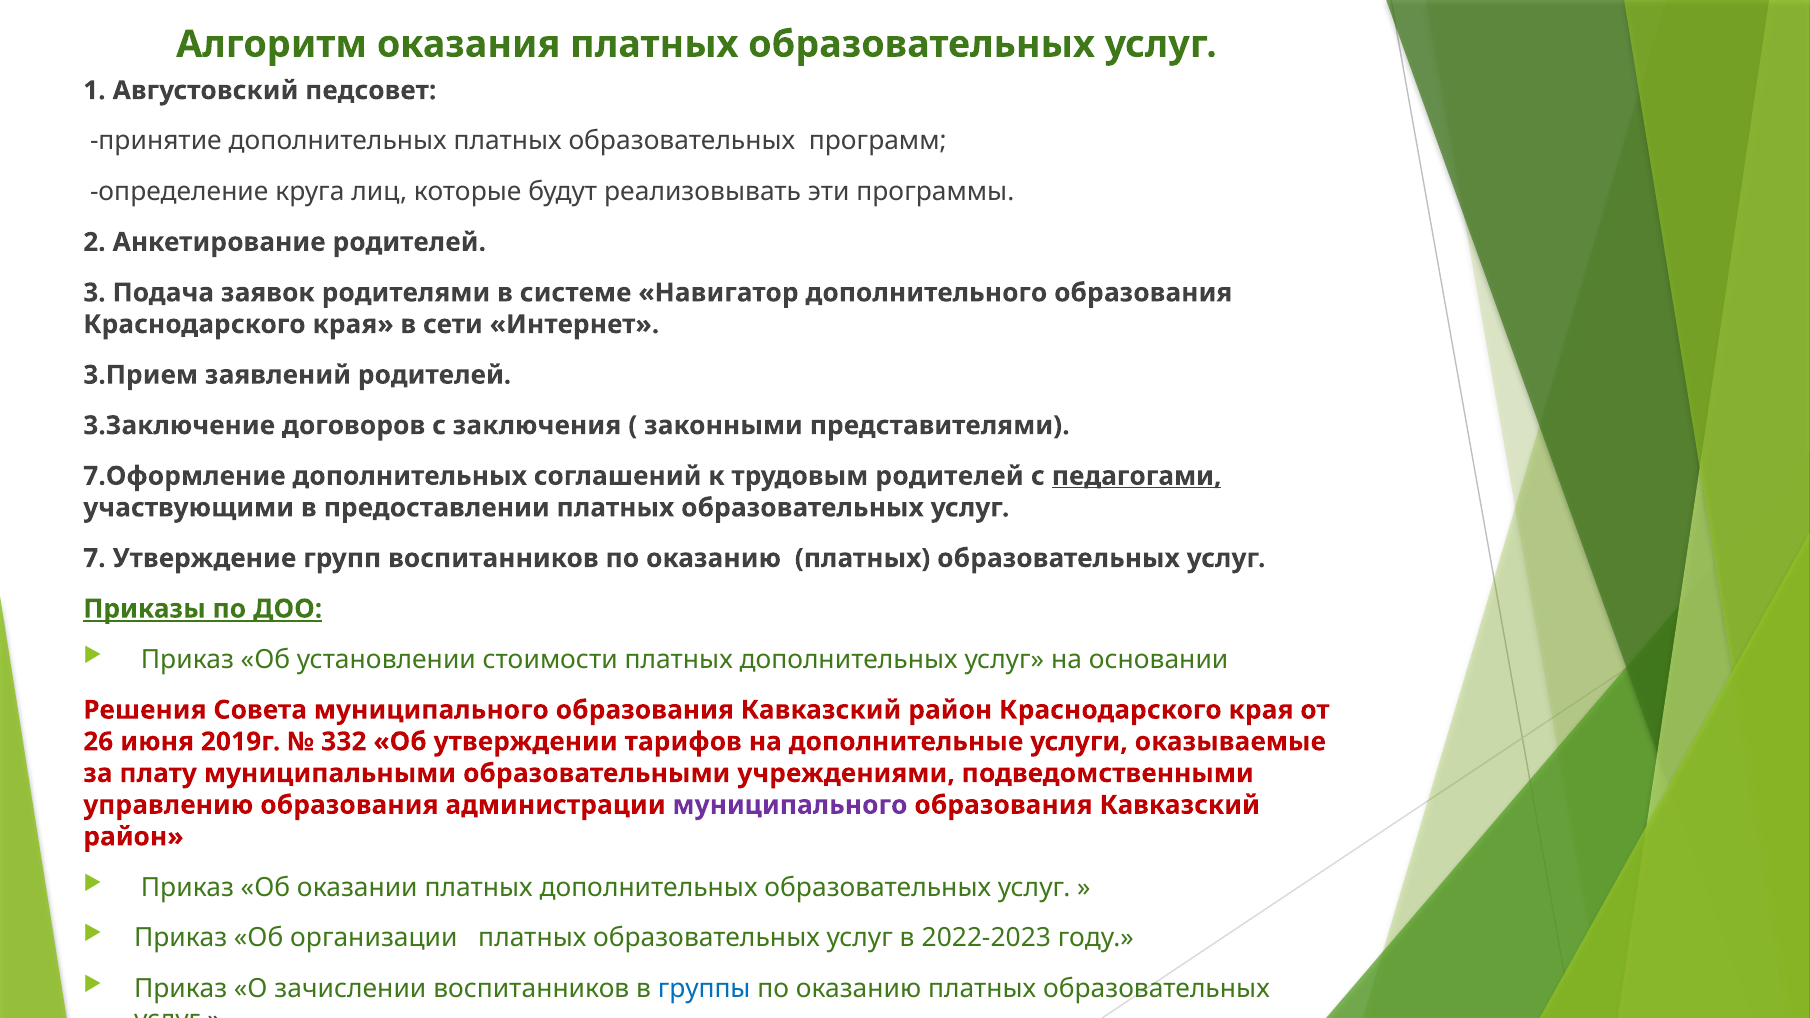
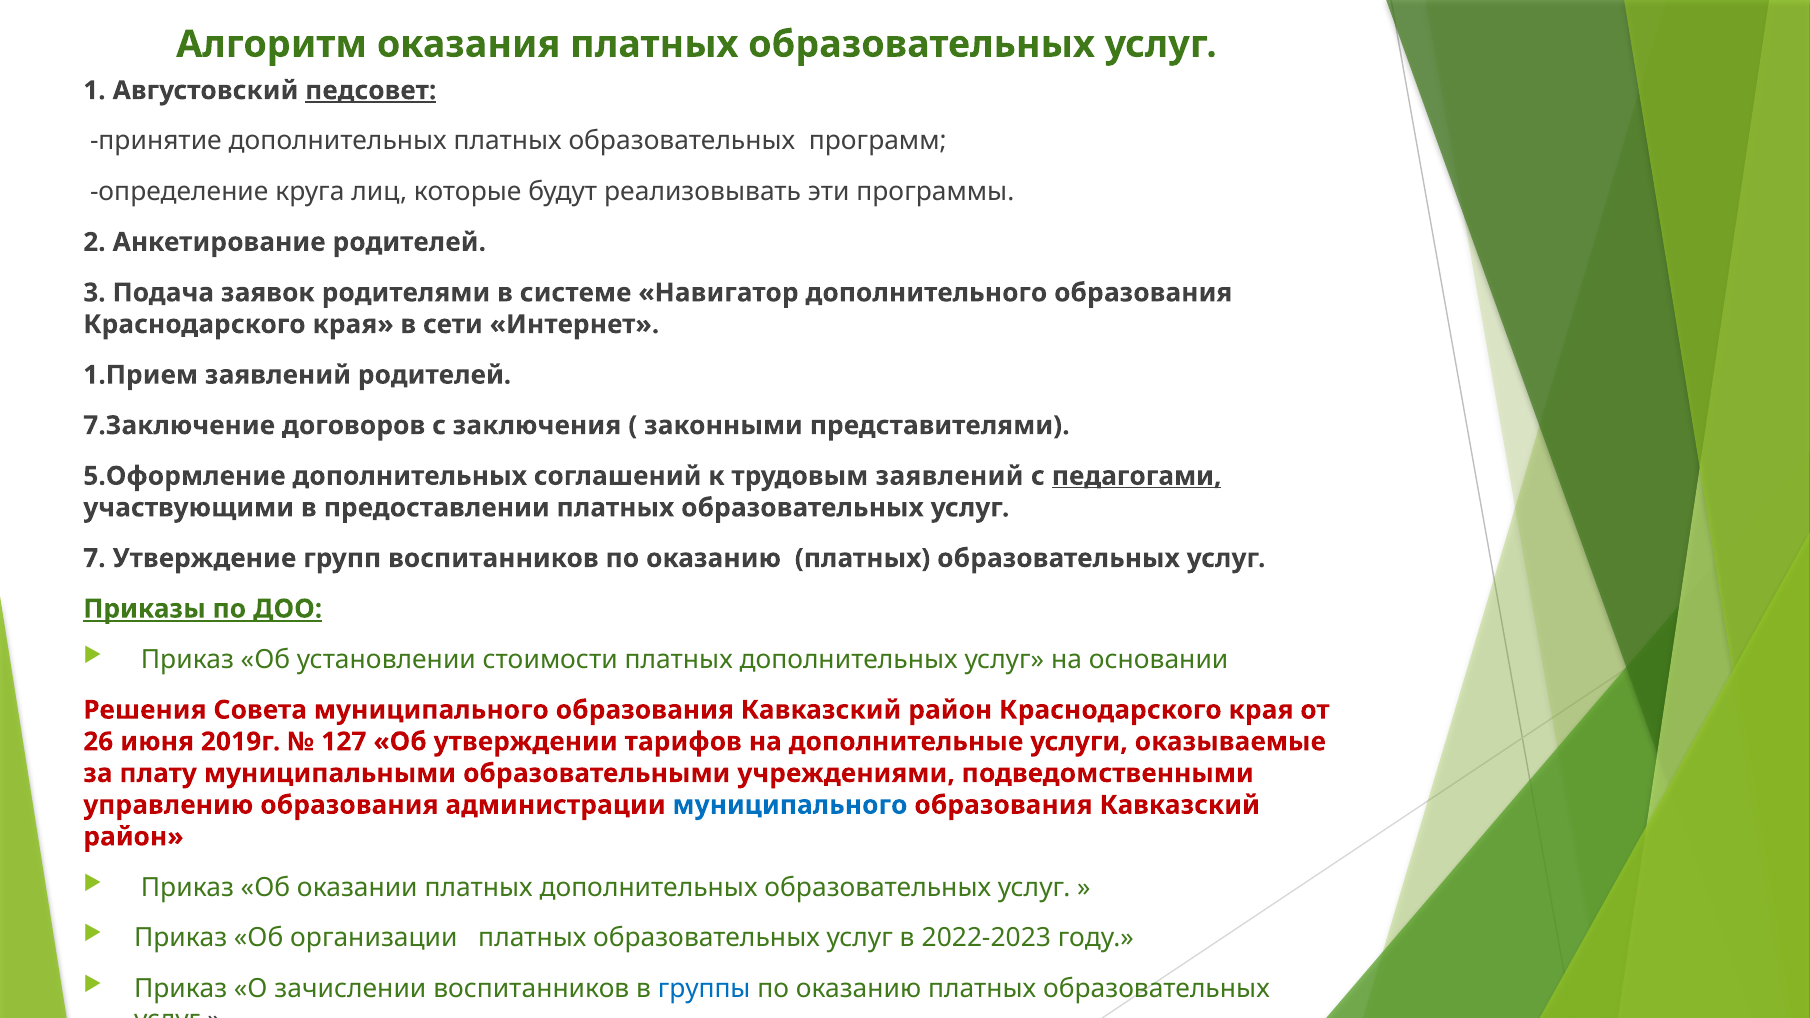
педсовет underline: none -> present
3.Прием: 3.Прием -> 1.Прием
3.Заключение: 3.Заключение -> 7.Заключение
7.Оформление: 7.Оформление -> 5.Оформление
трудовым родителей: родителей -> заявлений
332: 332 -> 127
муниципального at (790, 805) colour: purple -> blue
